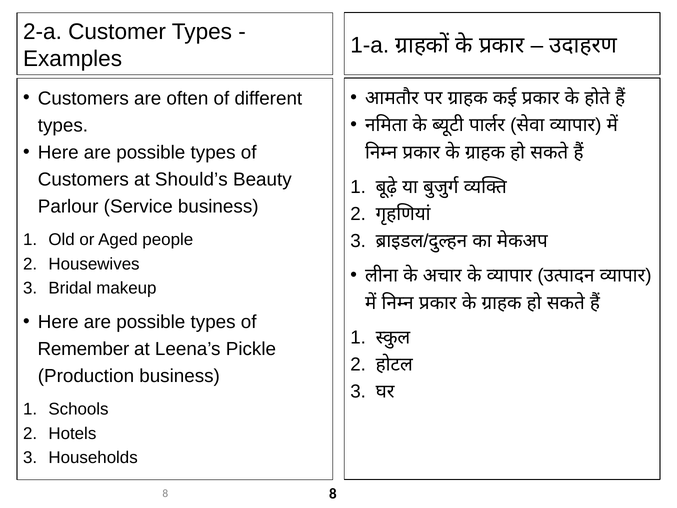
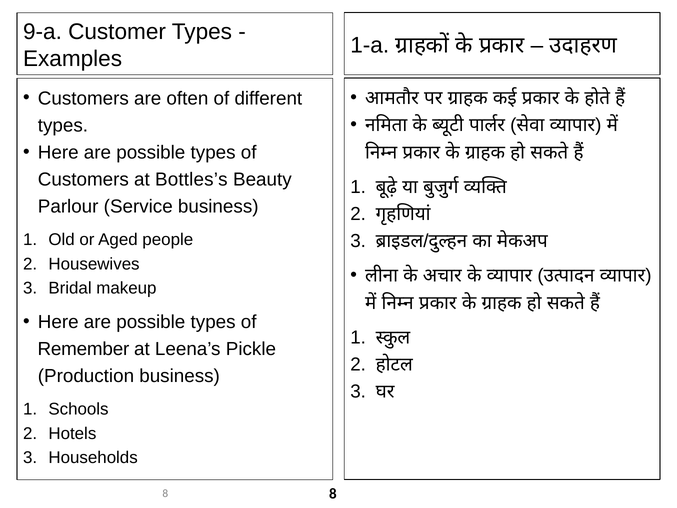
2-a: 2-a -> 9-a
Should’s: Should’s -> Bottles’s
